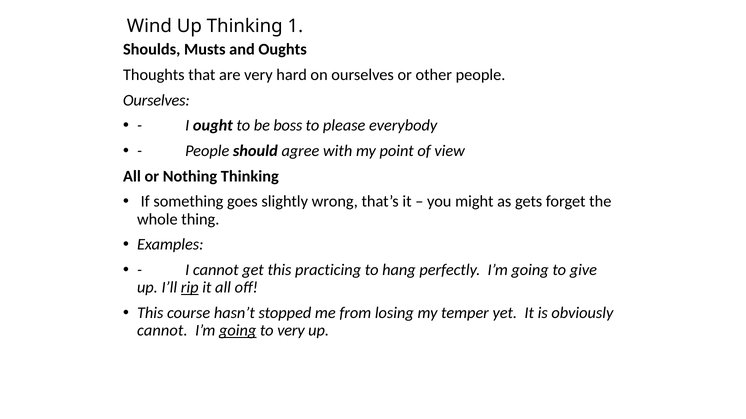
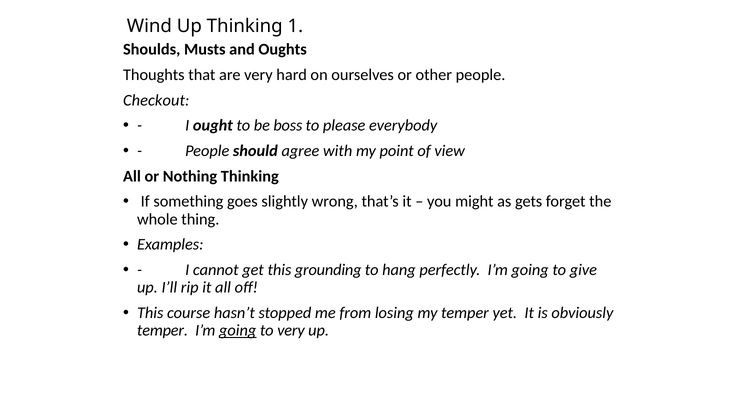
Ourselves at (156, 100): Ourselves -> Checkout
practicing: practicing -> grounding
rip underline: present -> none
cannot at (162, 331): cannot -> temper
